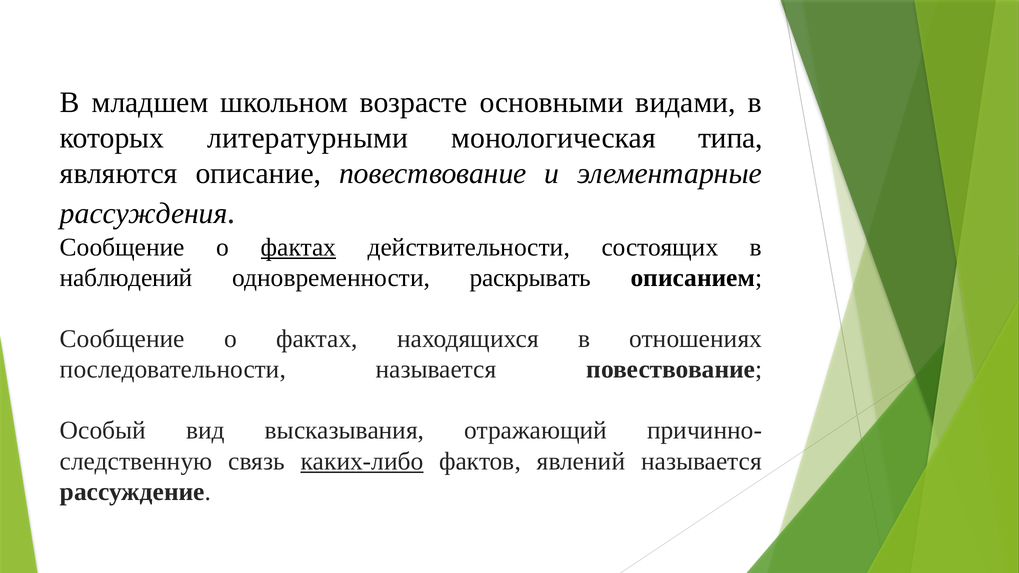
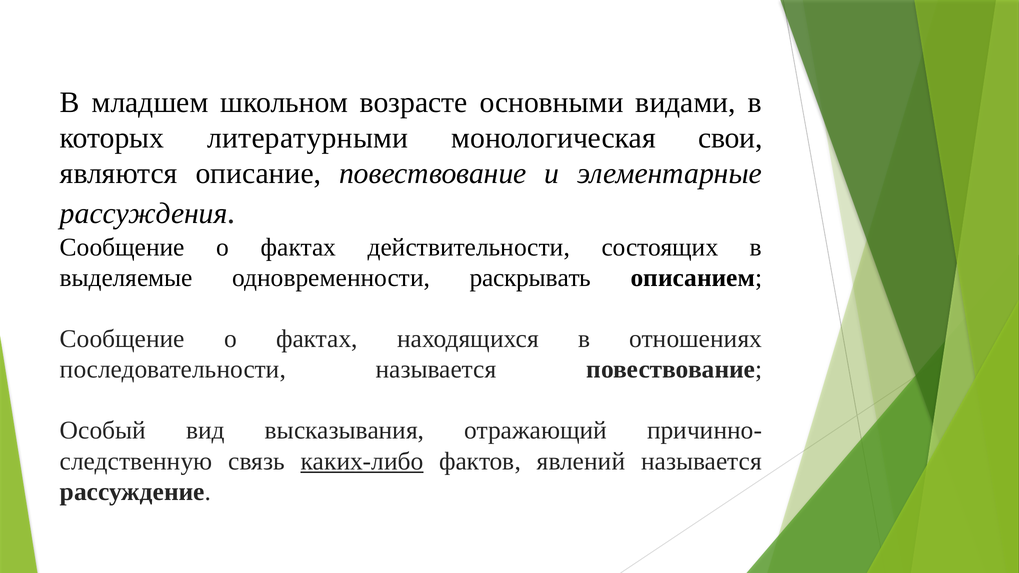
типа: типа -> свои
фактах at (298, 247) underline: present -> none
наблюдений: наблюдений -> выделяемые
